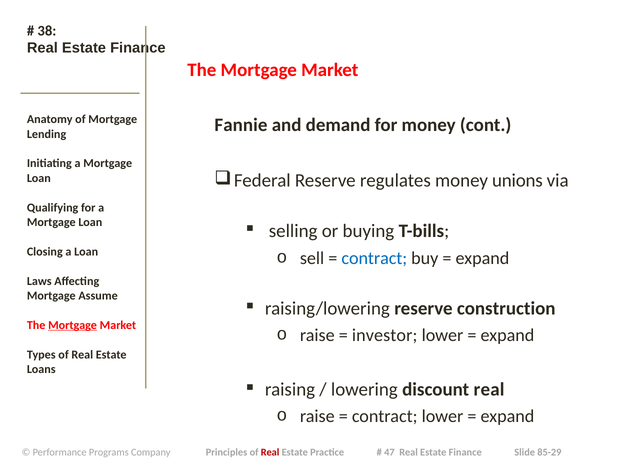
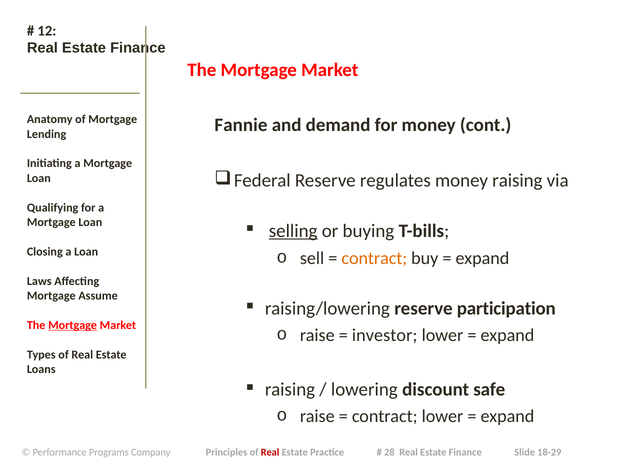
38: 38 -> 12
money unions: unions -> raising
selling underline: none -> present
contract at (374, 258) colour: blue -> orange
construction: construction -> participation
discount real: real -> safe
47: 47 -> 28
85-29: 85-29 -> 18-29
